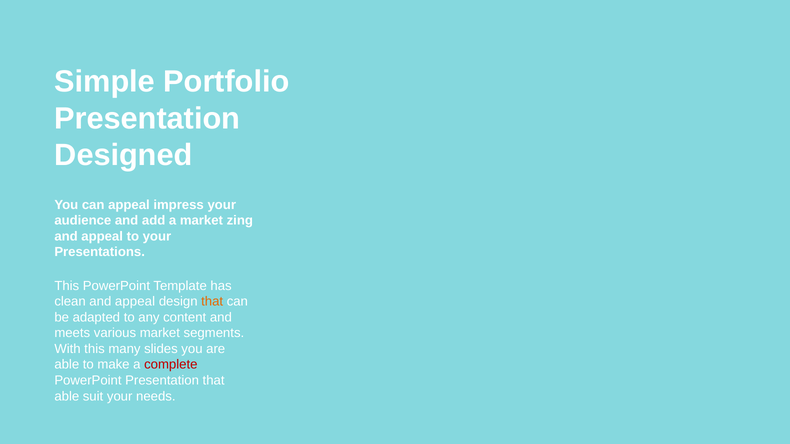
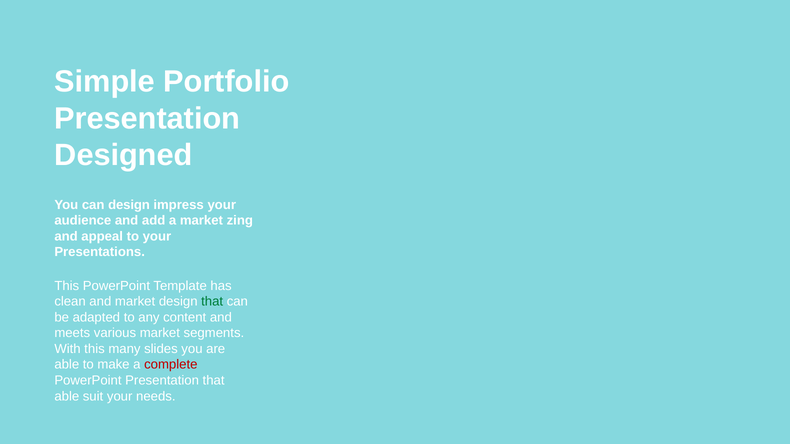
can appeal: appeal -> design
clean and appeal: appeal -> market
that at (212, 302) colour: orange -> green
